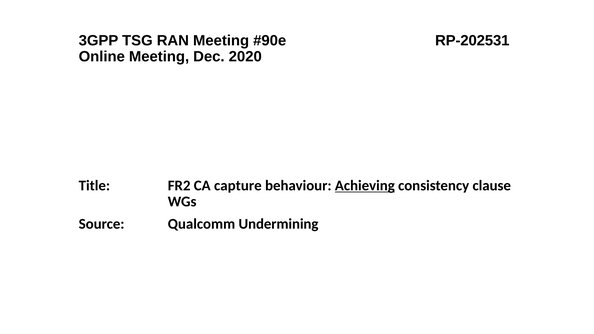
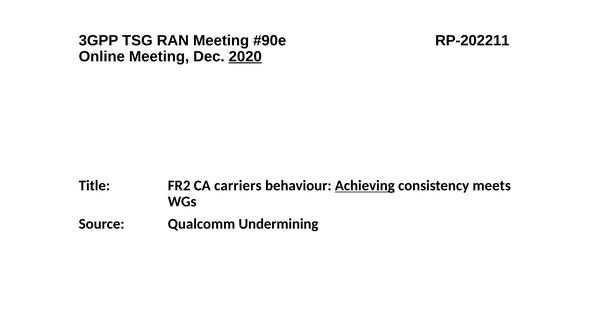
RP-202531: RP-202531 -> RP-202211
2020 underline: none -> present
capture: capture -> carriers
clause: clause -> meets
